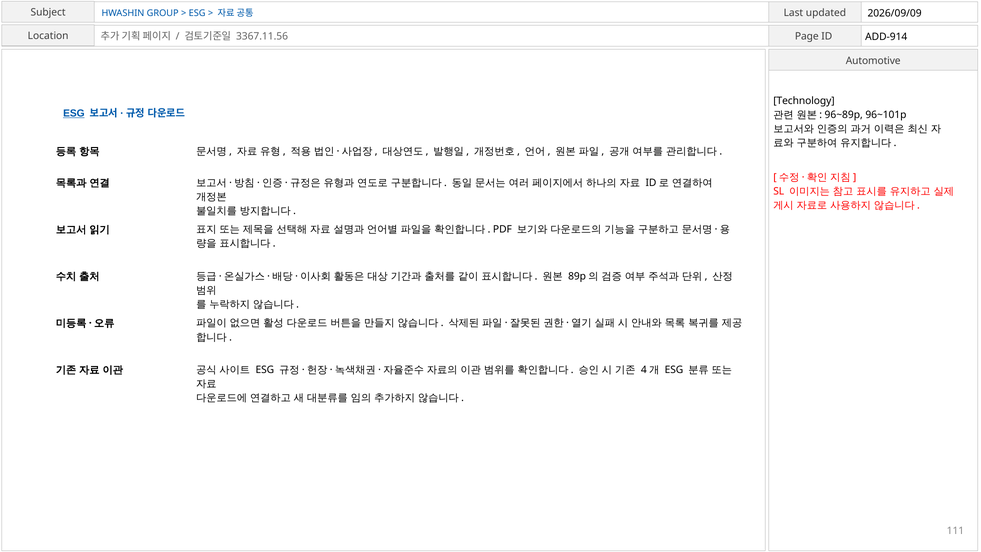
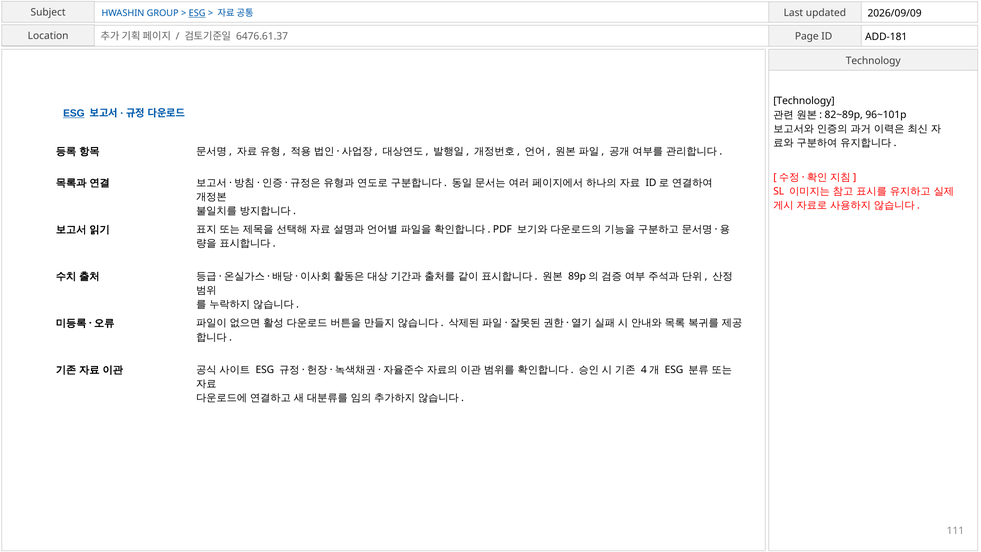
ESG at (197, 13) underline: none -> present
3367.11.56: 3367.11.56 -> 6476.61.37
ADD-914: ADD-914 -> ADD-181
Automotive at (873, 61): Automotive -> Technology
96~89p: 96~89p -> 82~89p
